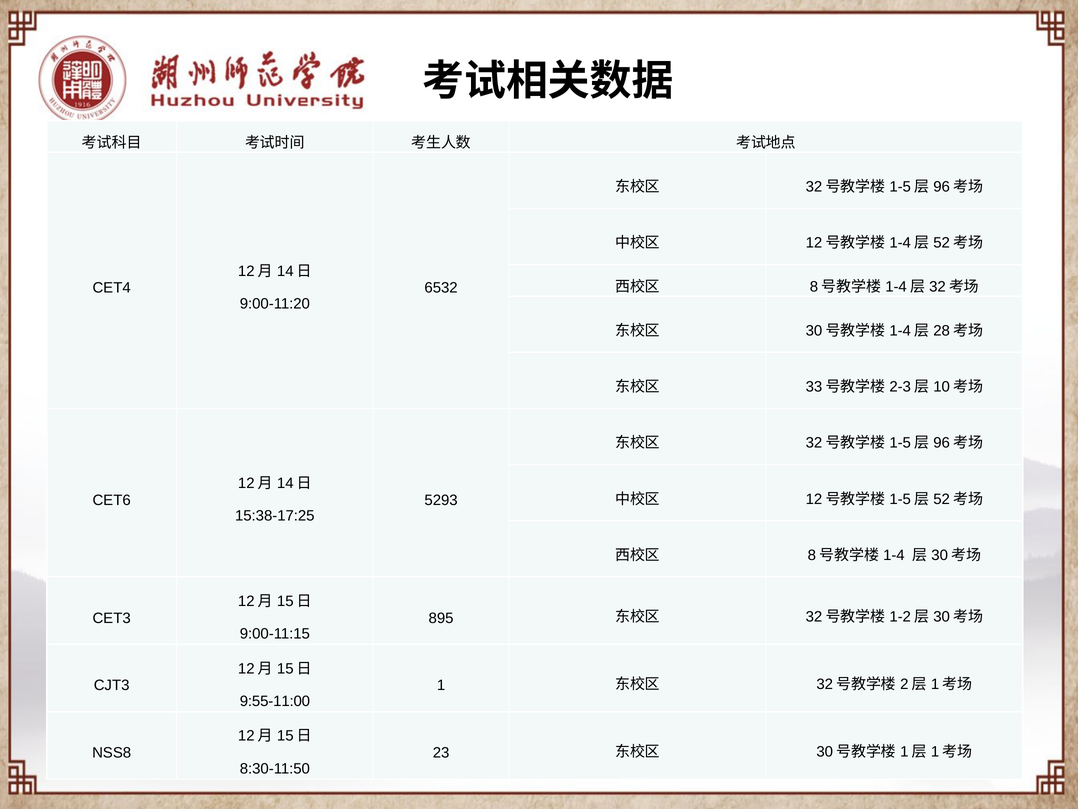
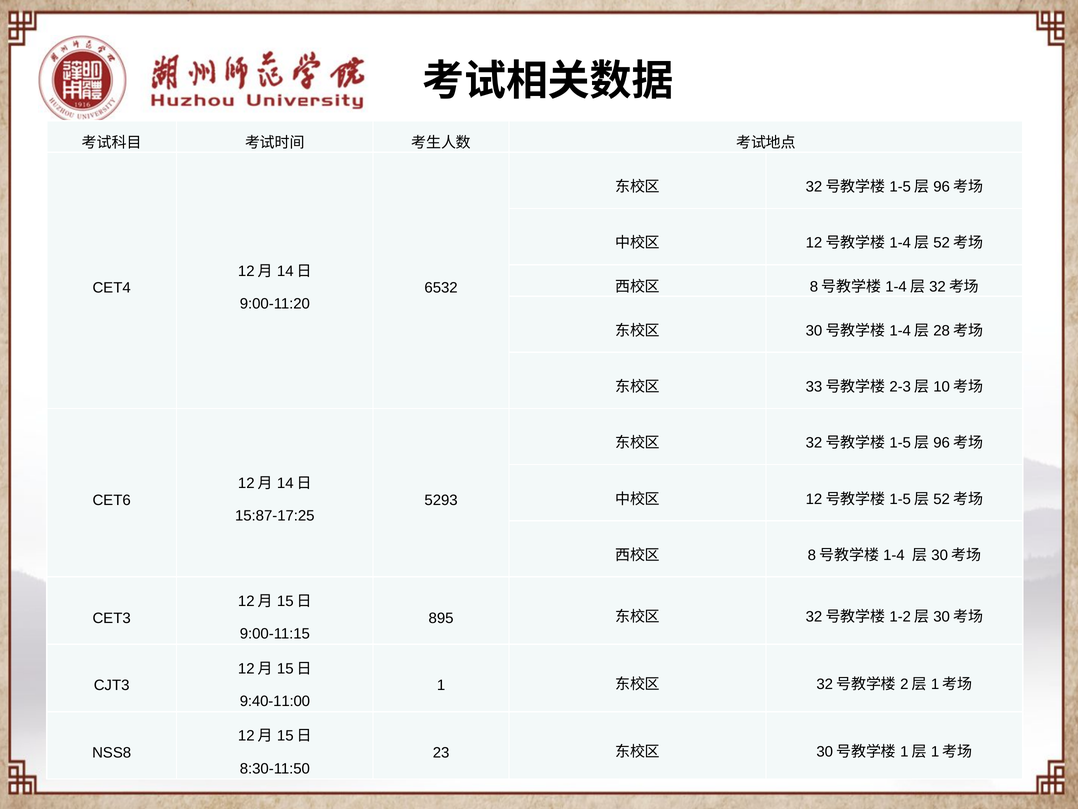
15:38-17:25: 15:38-17:25 -> 15:87-17:25
9:55-11:00: 9:55-11:00 -> 9:40-11:00
